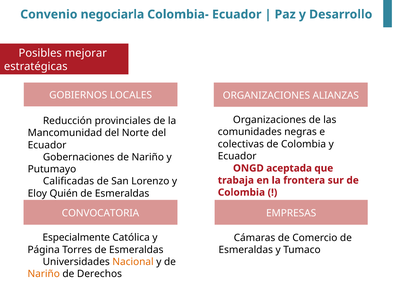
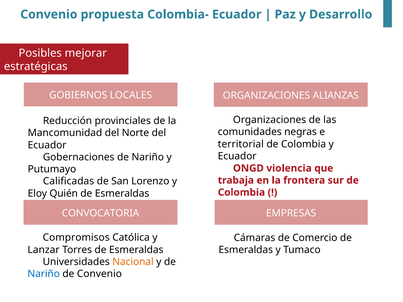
negociarla: negociarla -> propuesta
colectivas: colectivas -> territorial
aceptada: aceptada -> violencia
Especialmente: Especialmente -> Compromisos
Página: Página -> Lanzar
Nariño at (44, 274) colour: orange -> blue
de Derechos: Derechos -> Convenio
